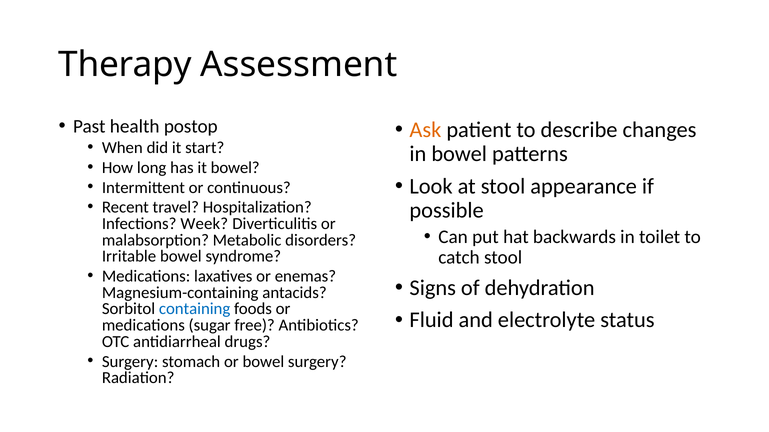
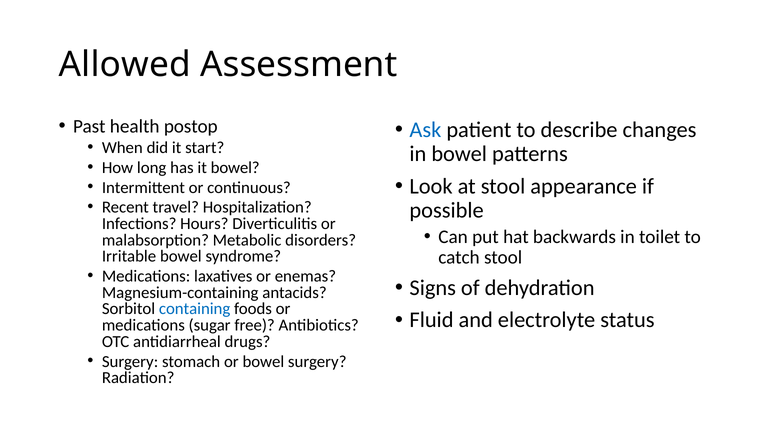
Therapy: Therapy -> Allowed
Ask colour: orange -> blue
Week: Week -> Hours
